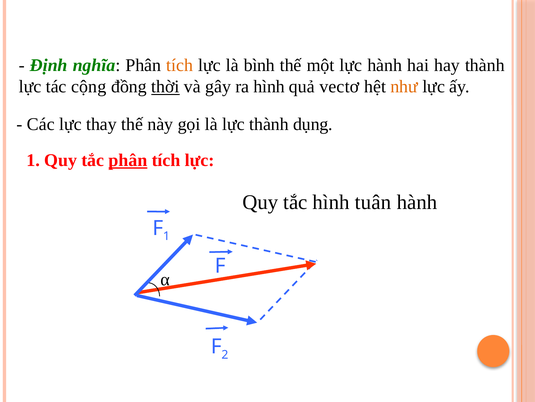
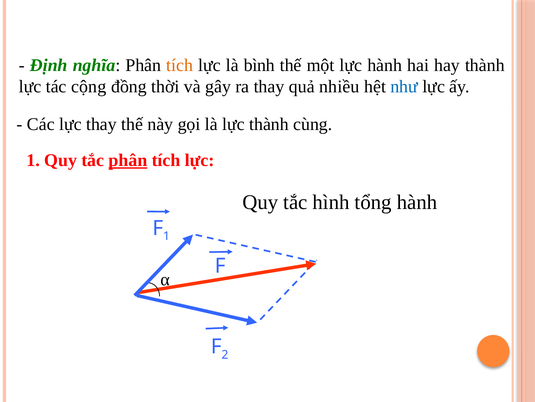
thời underline: present -> none
ra hình: hình -> thay
vectơ: vectơ -> nhiều
như colour: orange -> blue
dụng: dụng -> cùng
tuân: tuân -> tổng
